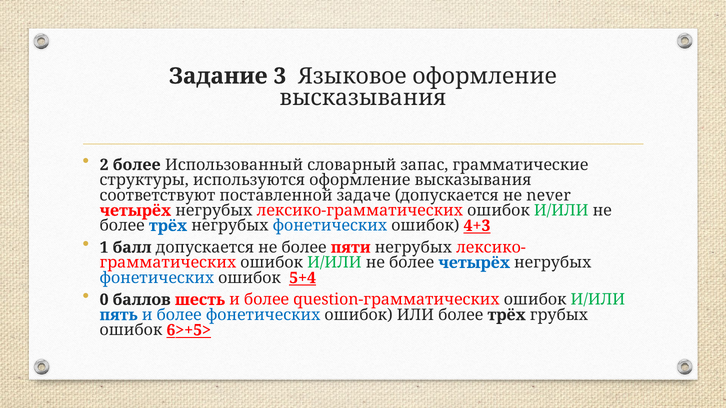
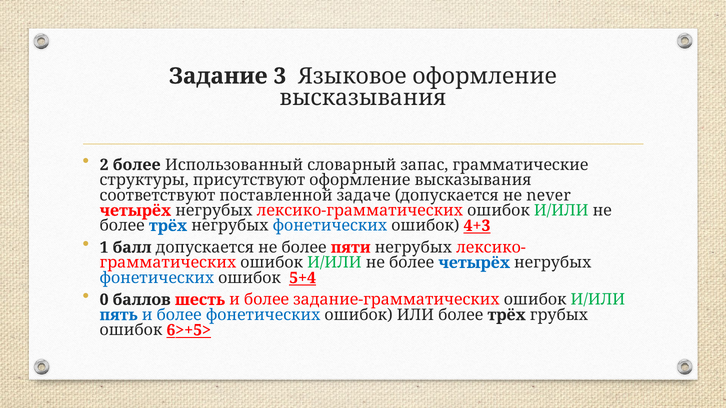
используются: используются -> присутствуют
question-грамматических: question-грамматических -> задание-грамматических
